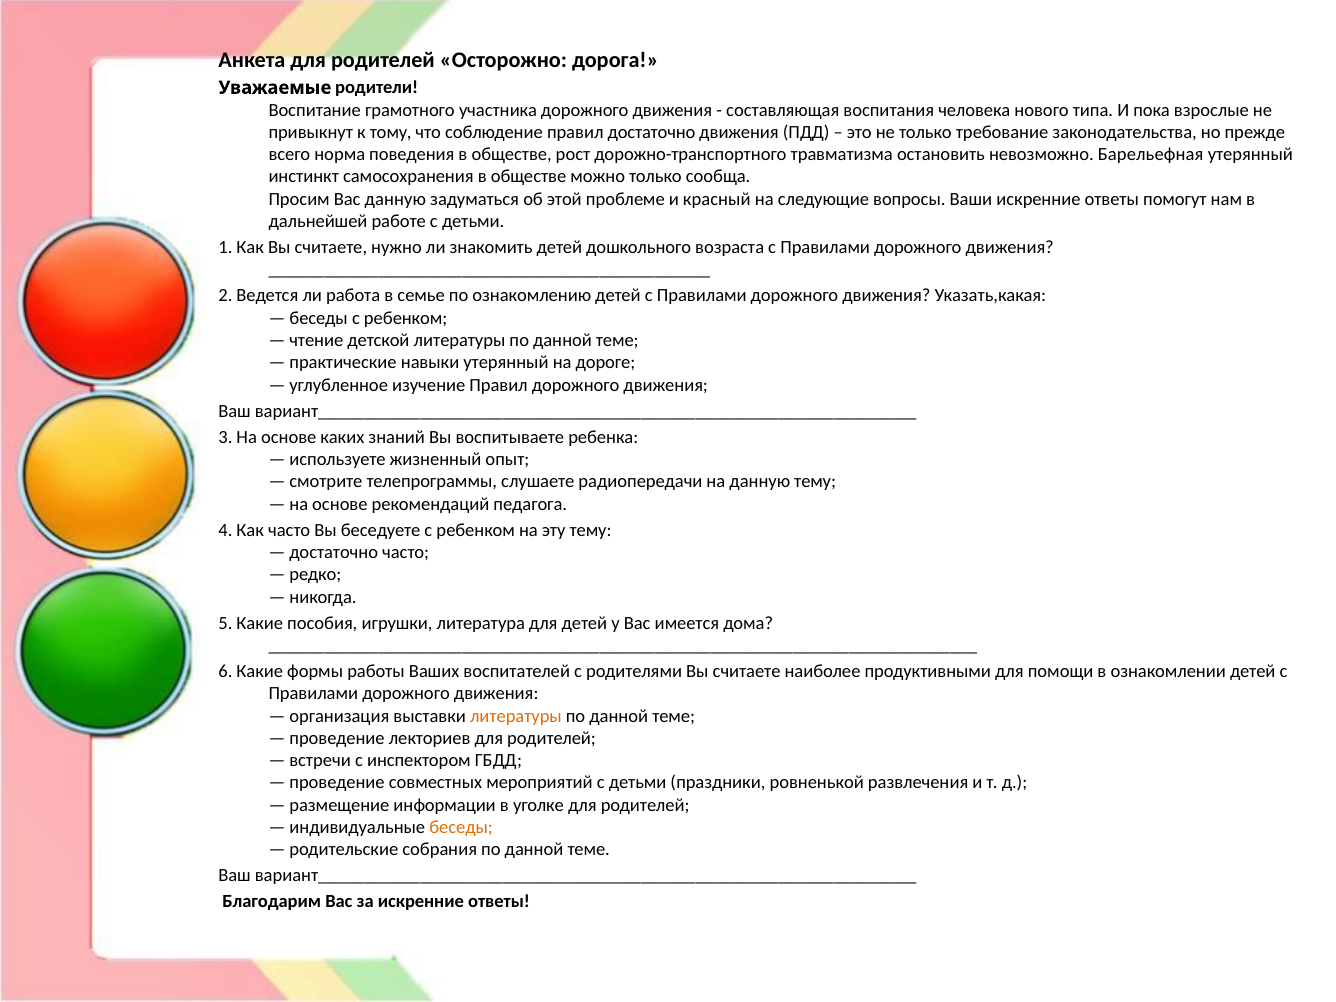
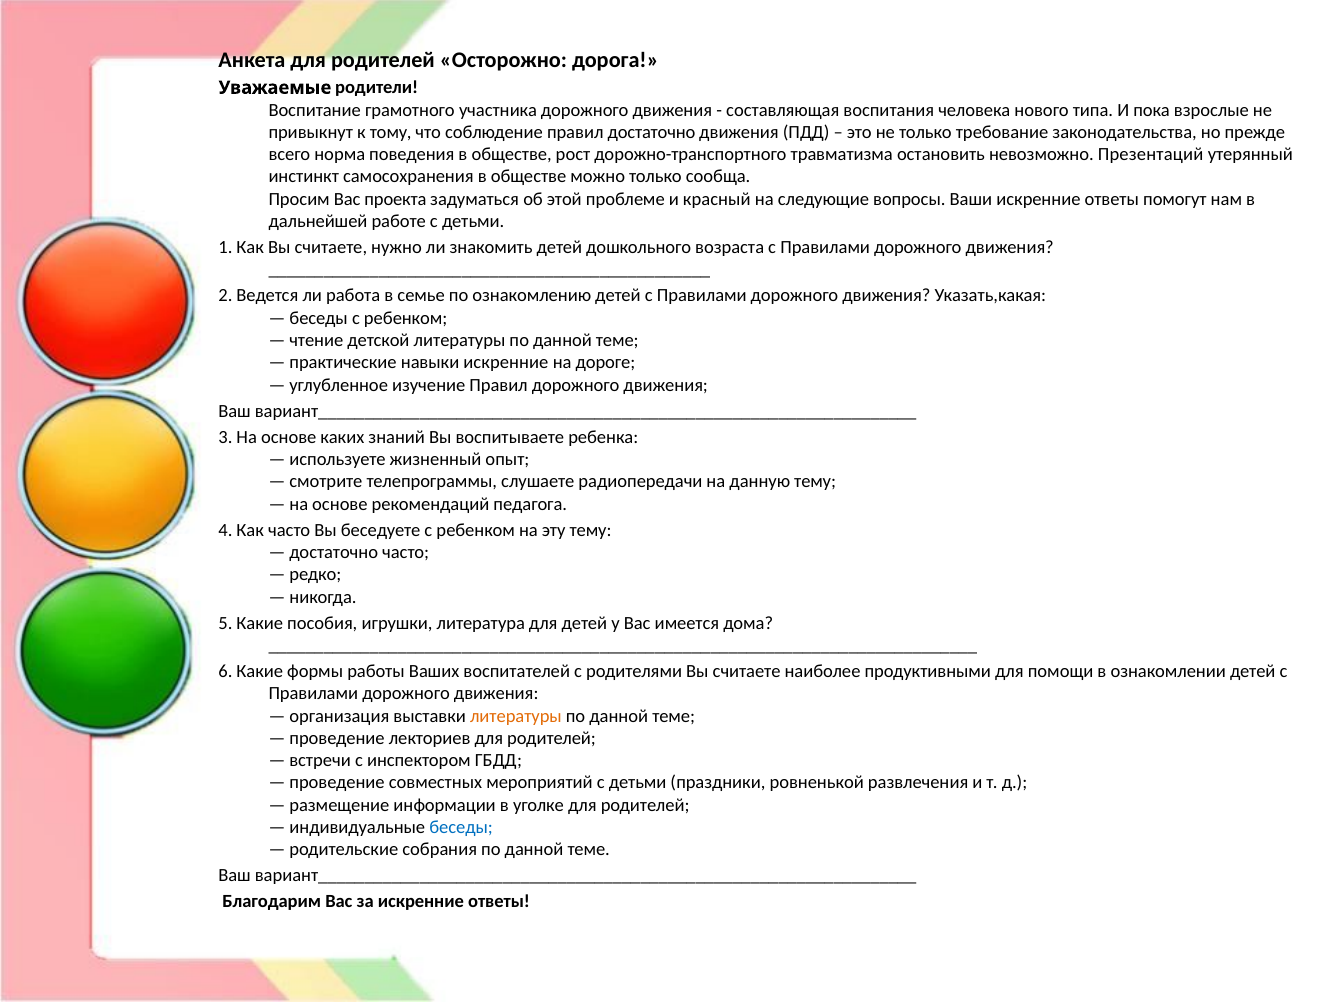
Барельефная: Барельефная -> Презентаций
Вас данную: данную -> проекта
навыки утерянный: утерянный -> искренние
беседы at (461, 827) colour: orange -> blue
